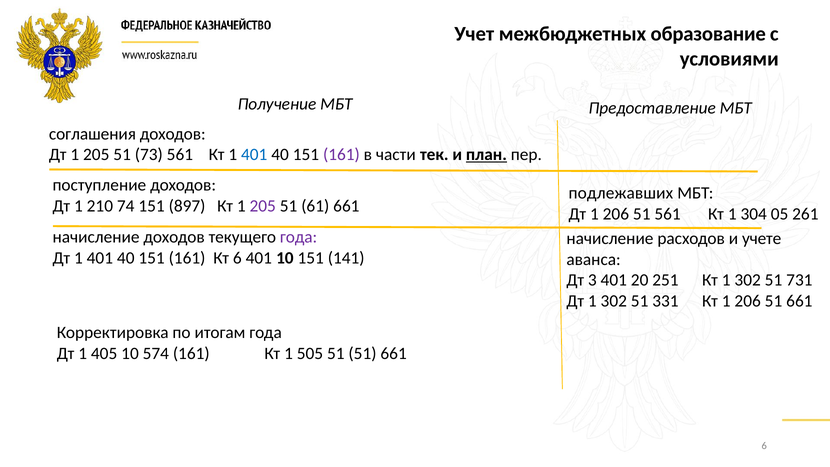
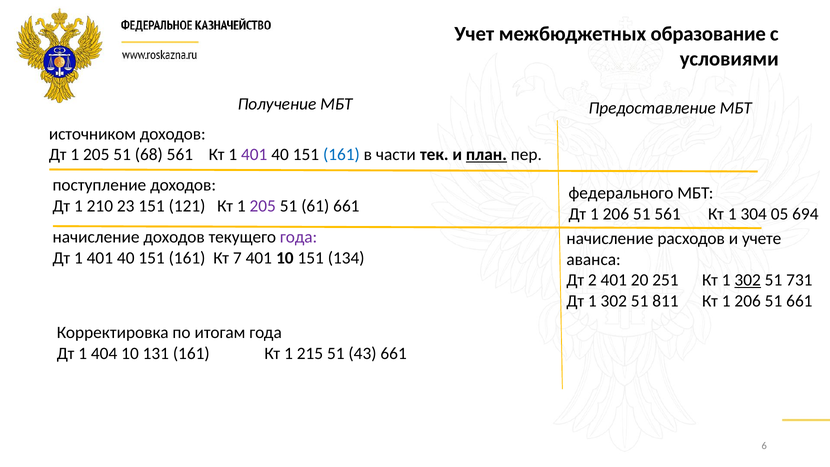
соглашения: соглашения -> источником
73: 73 -> 68
401 at (254, 155) colour: blue -> purple
161 at (341, 155) colour: purple -> blue
подлежавших: подлежавших -> федерального
74: 74 -> 23
897: 897 -> 121
261: 261 -> 694
Кт 6: 6 -> 7
141: 141 -> 134
3: 3 -> 2
302 at (748, 280) underline: none -> present
331: 331 -> 811
405: 405 -> 404
574: 574 -> 131
505: 505 -> 215
51 51: 51 -> 43
